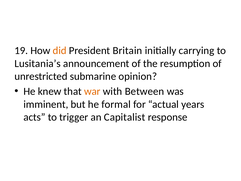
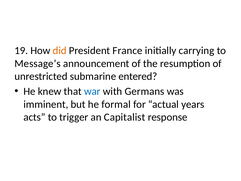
Britain: Britain -> France
Lusitania’s: Lusitania’s -> Message’s
opinion: opinion -> entered
war colour: orange -> blue
Between: Between -> Germans
